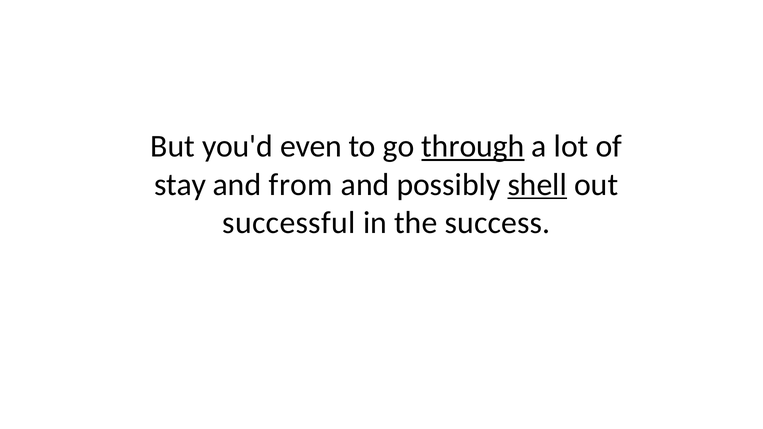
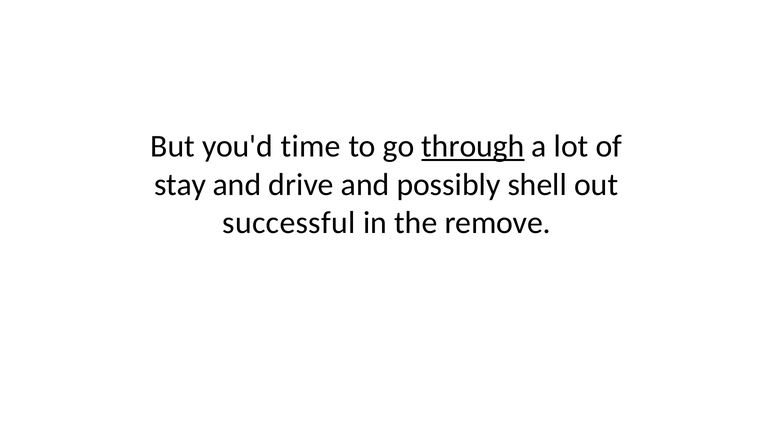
even: even -> time
from: from -> drive
shell underline: present -> none
success: success -> remove
